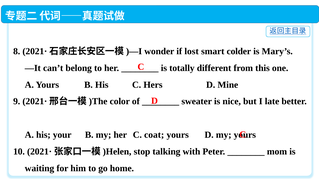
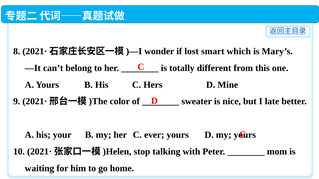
colder: colder -> which
coat: coat -> ever
